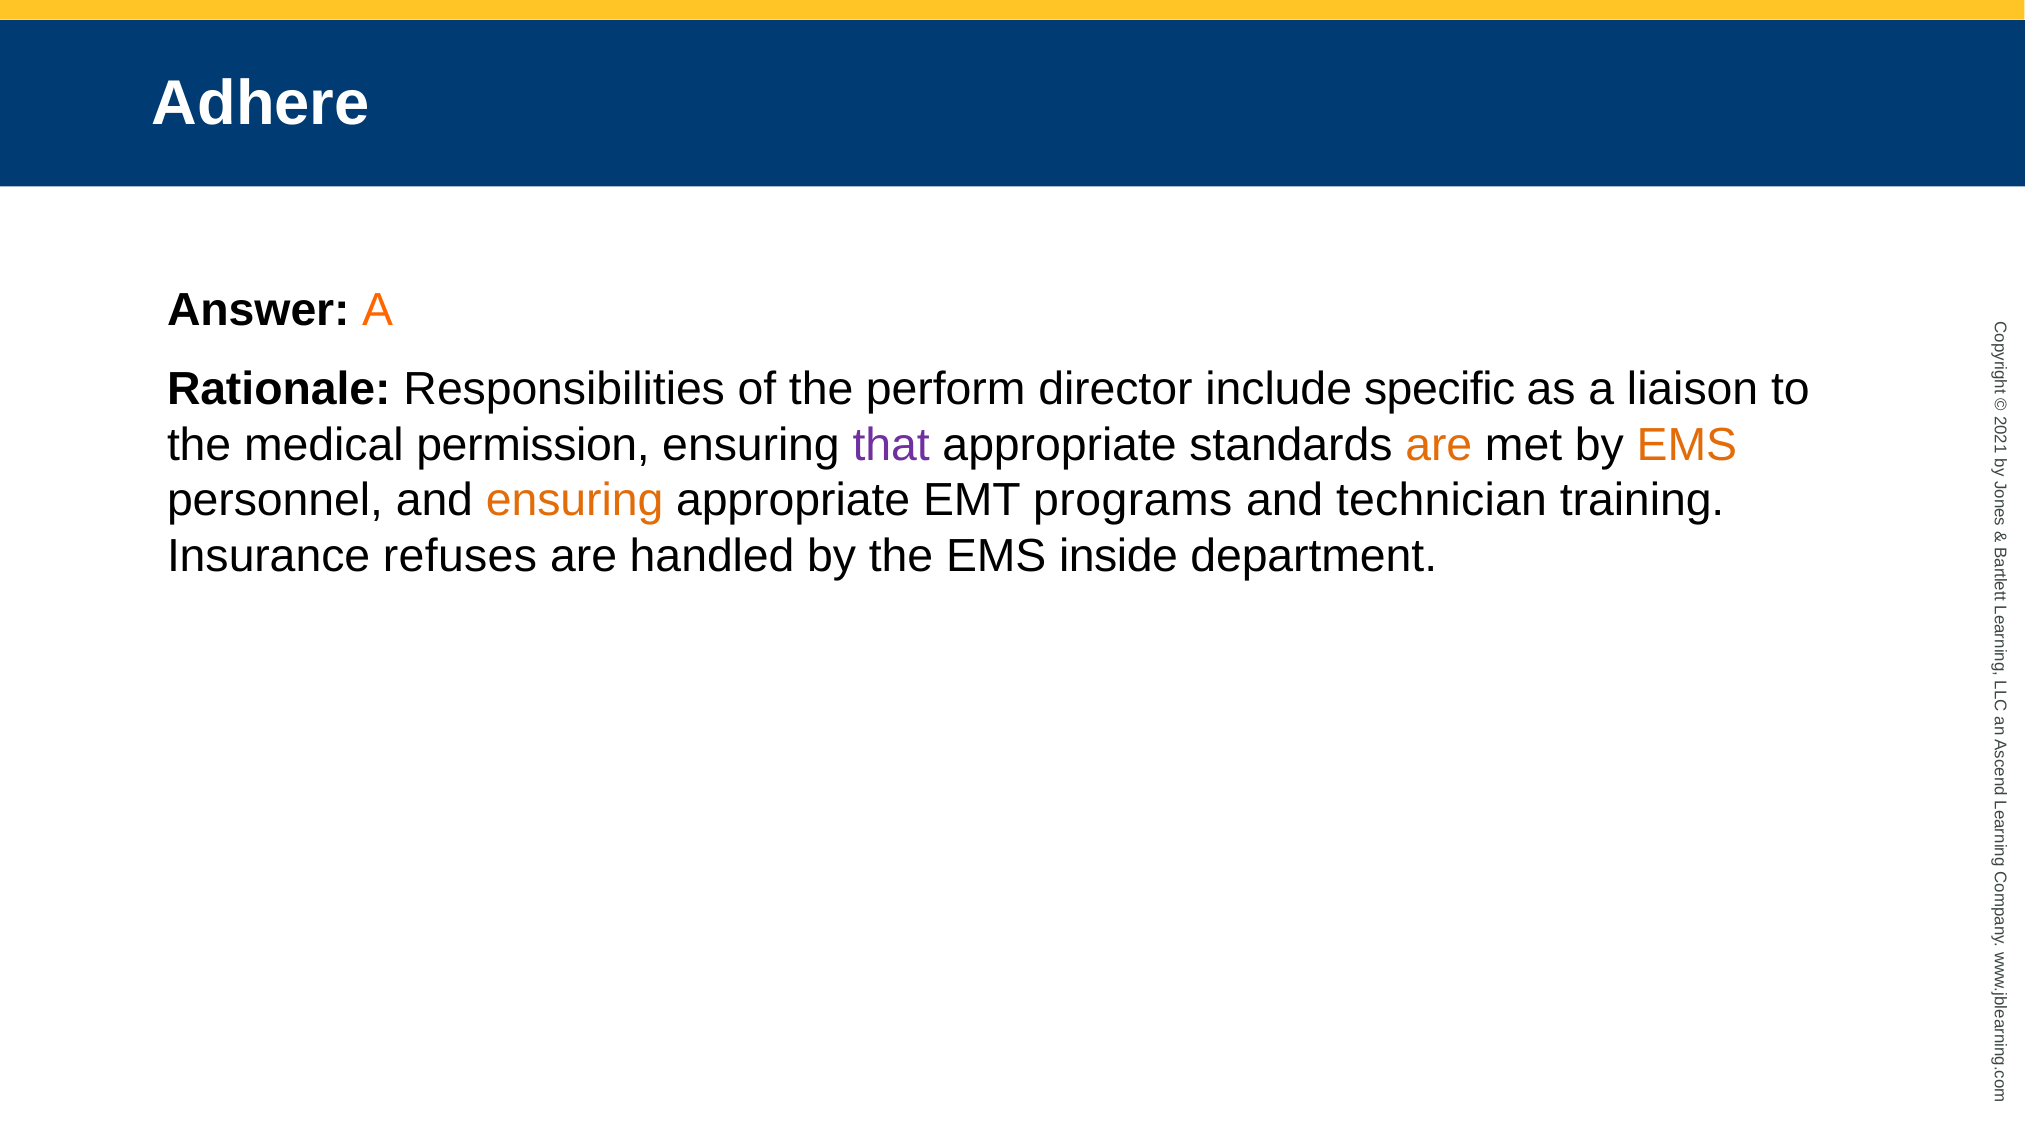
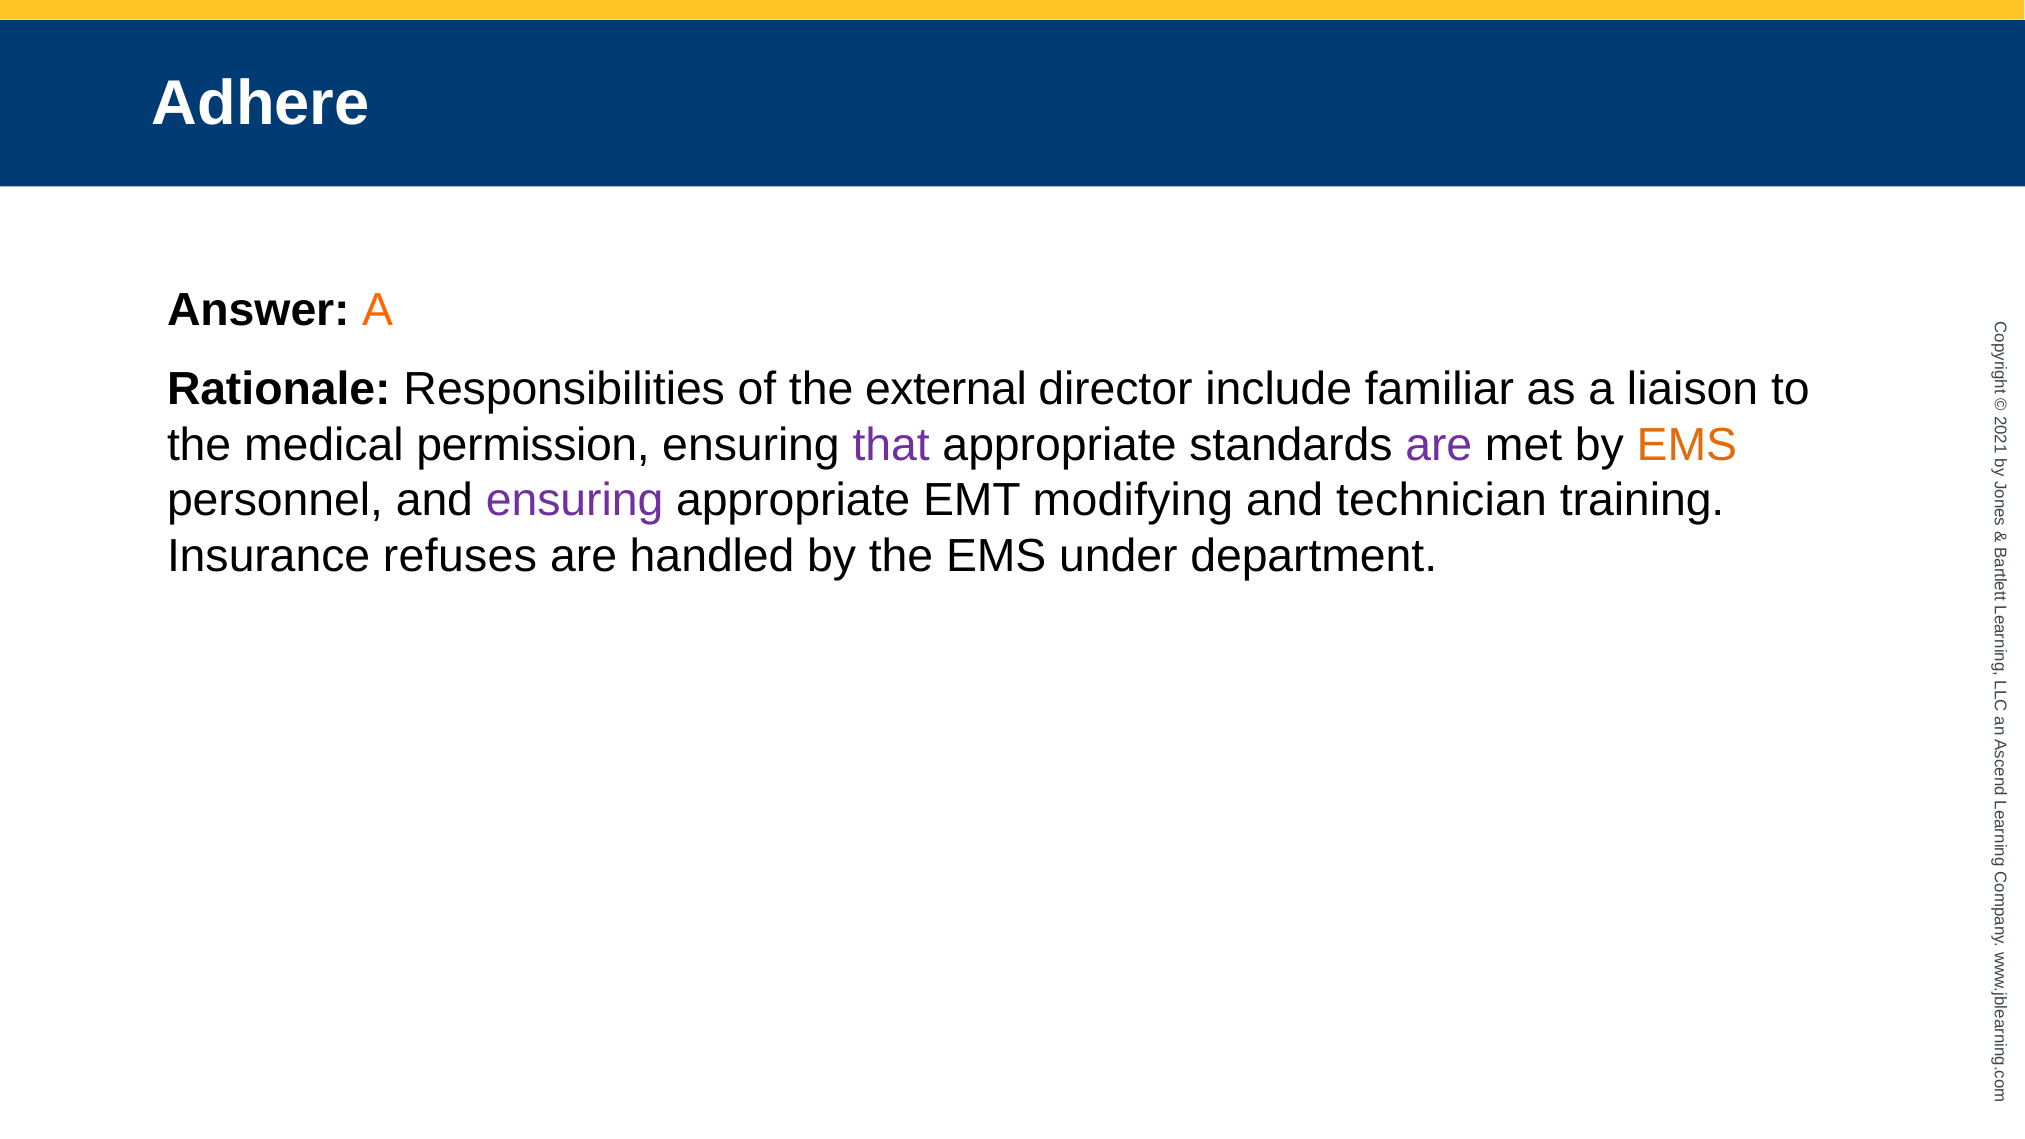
perform: perform -> external
specific: specific -> familiar
are at (1439, 445) colour: orange -> purple
ensuring at (575, 500) colour: orange -> purple
programs: programs -> modifying
inside: inside -> under
